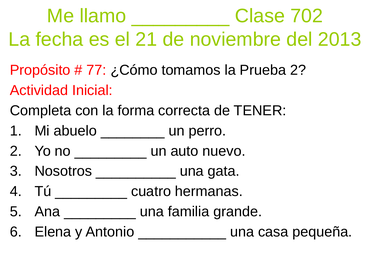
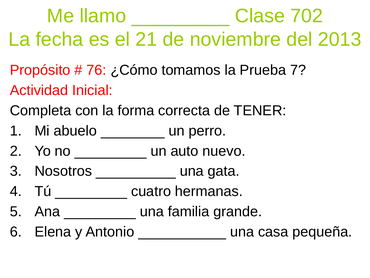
77: 77 -> 76
Prueba 2: 2 -> 7
